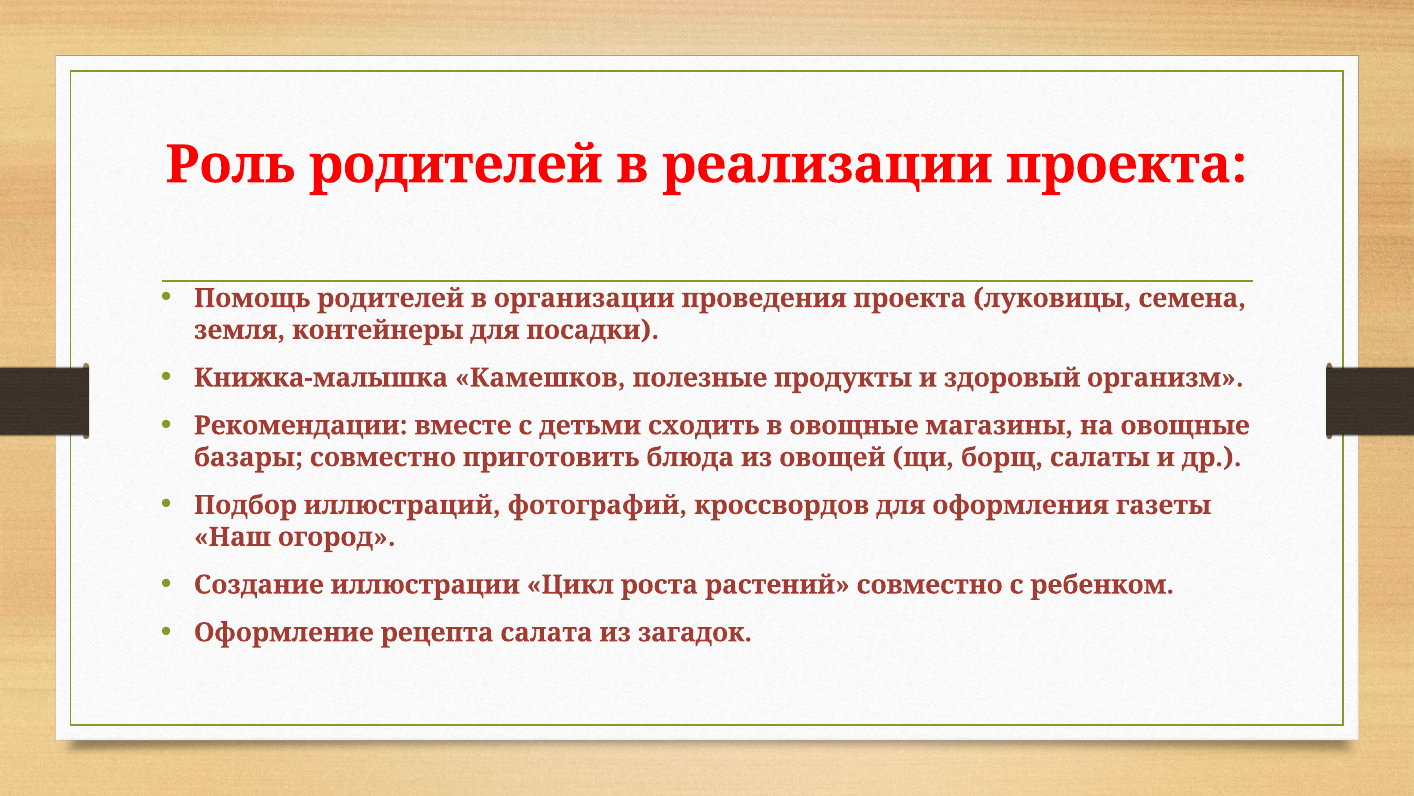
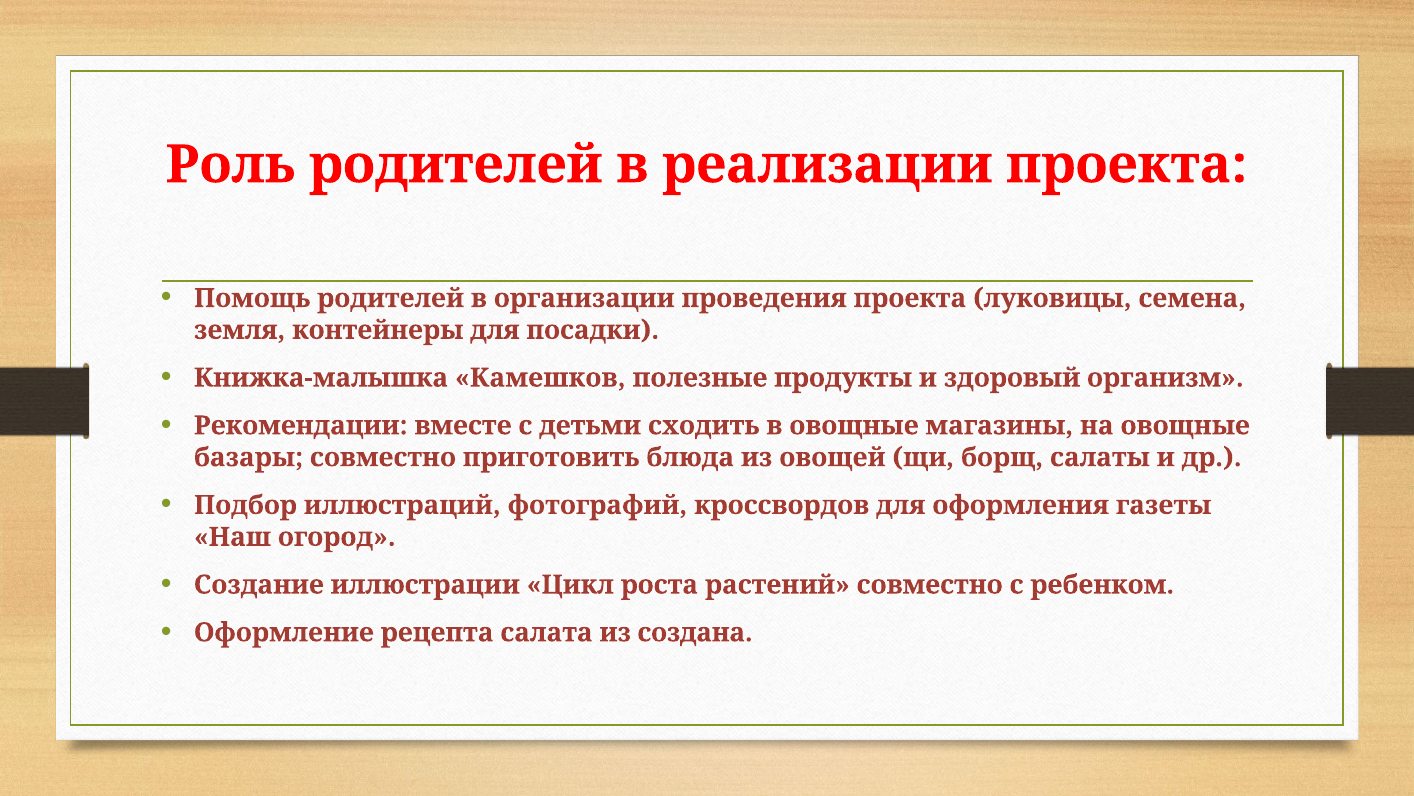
загадок: загадок -> создана
